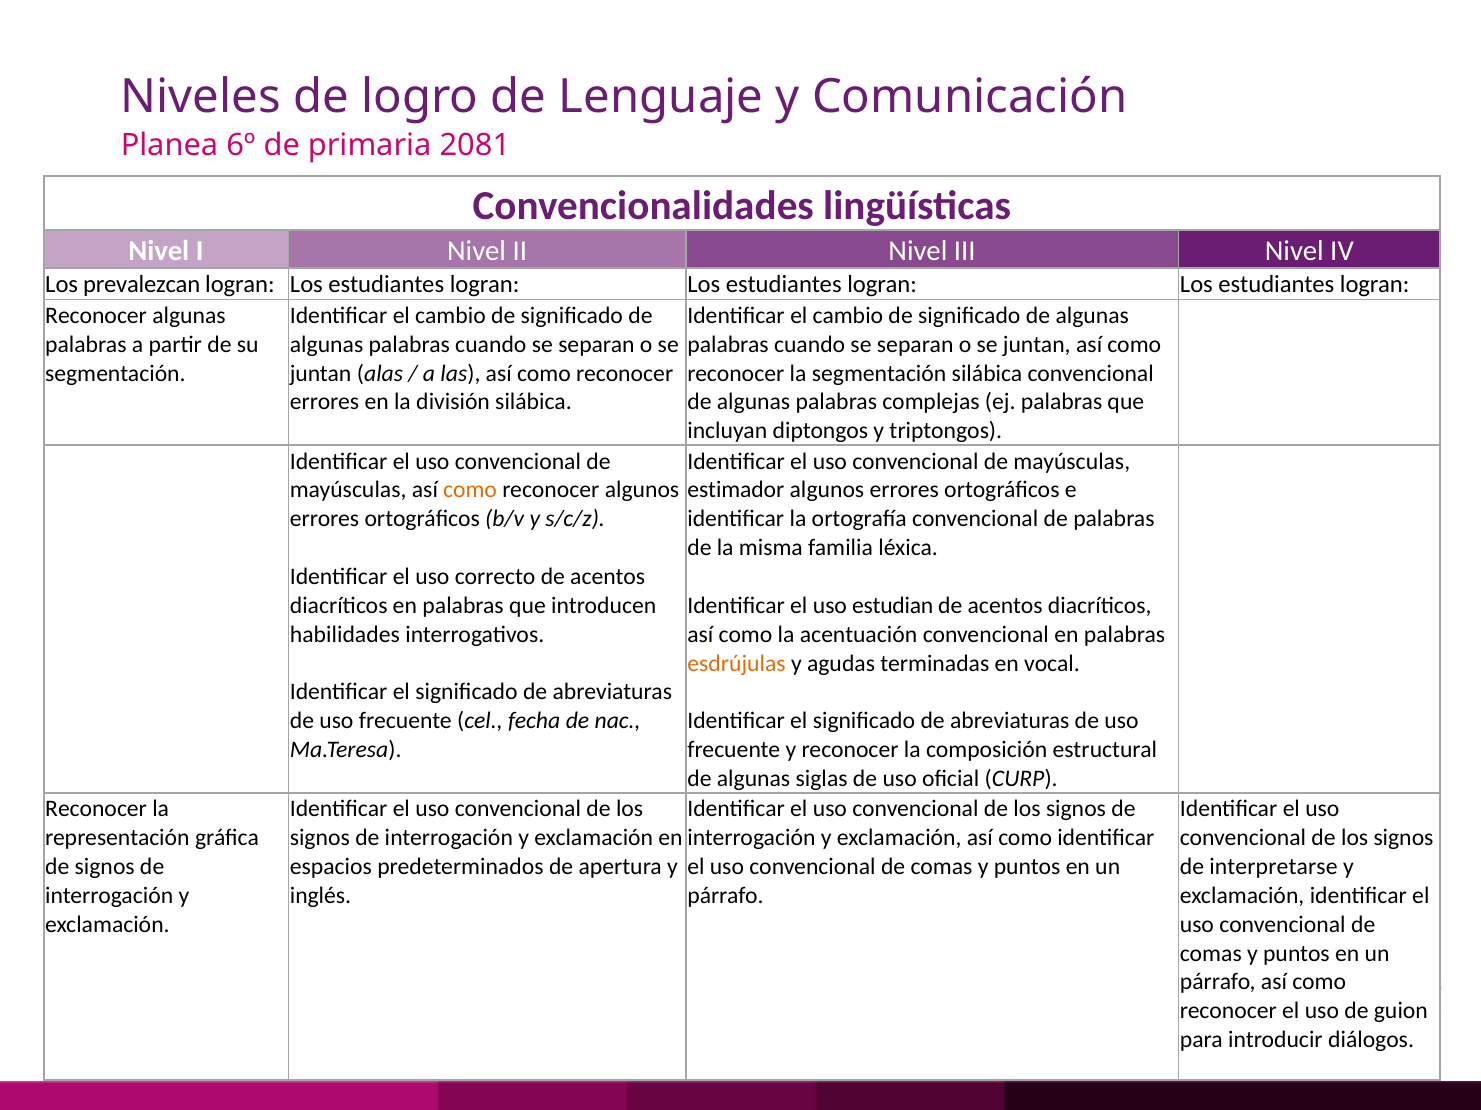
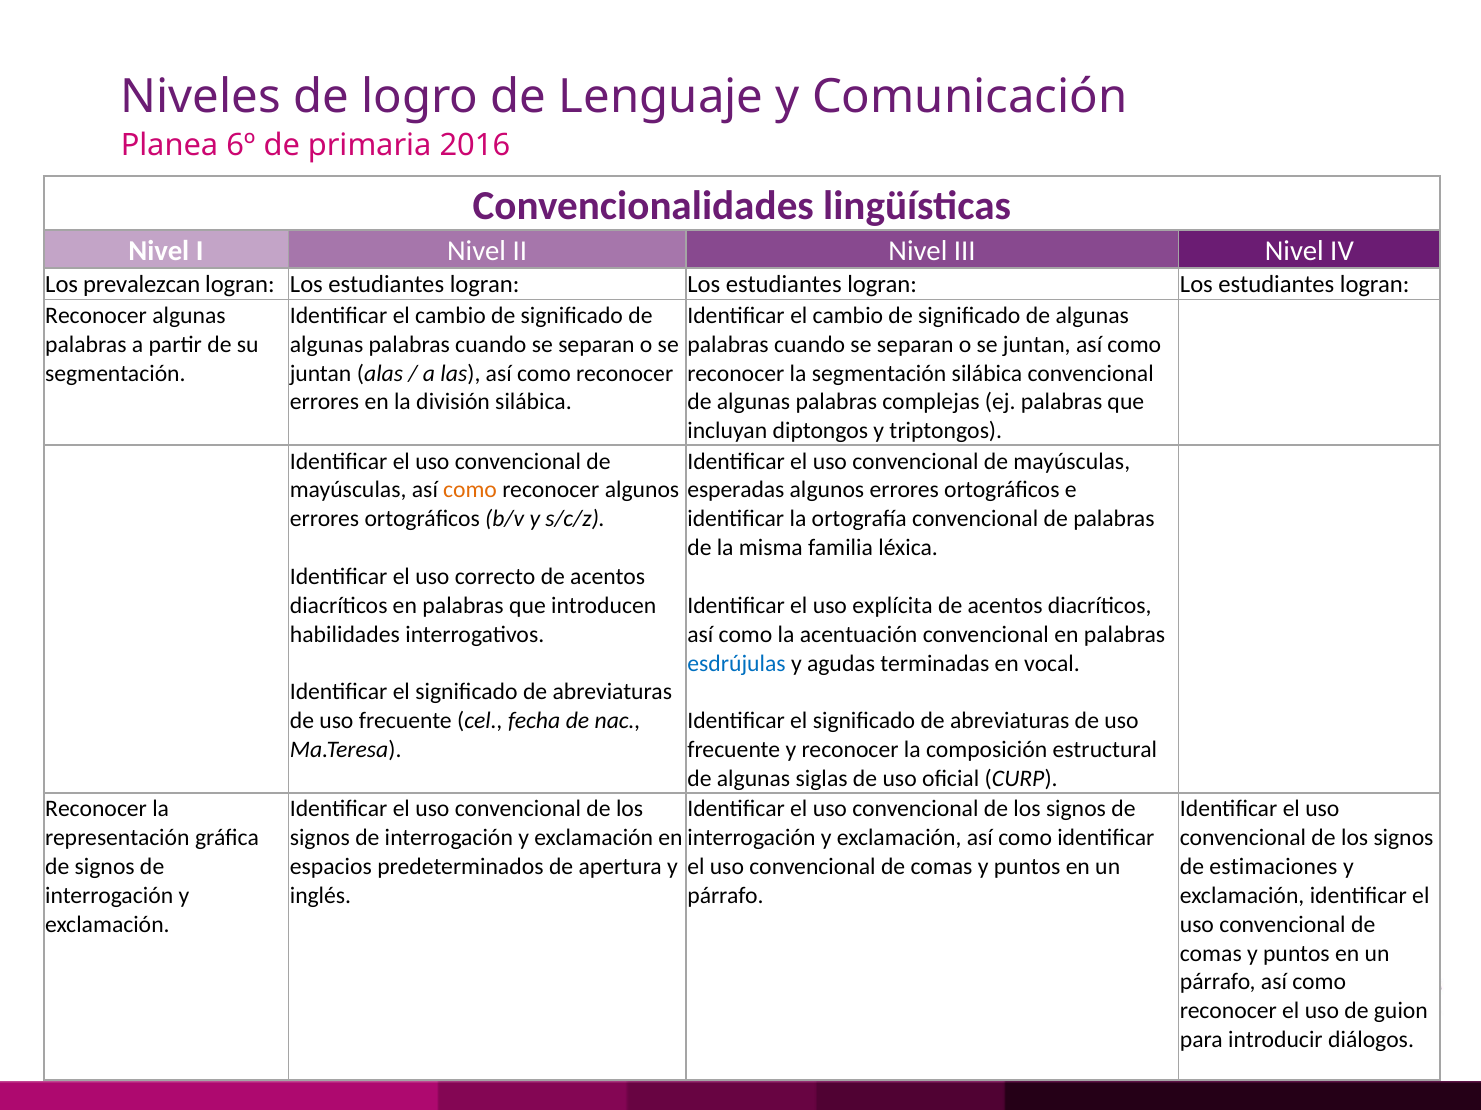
2081: 2081 -> 2016
estimador: estimador -> esperadas
estudian: estudian -> explícita
esdrújulas colour: orange -> blue
interpretarse: interpretarse -> estimaciones
